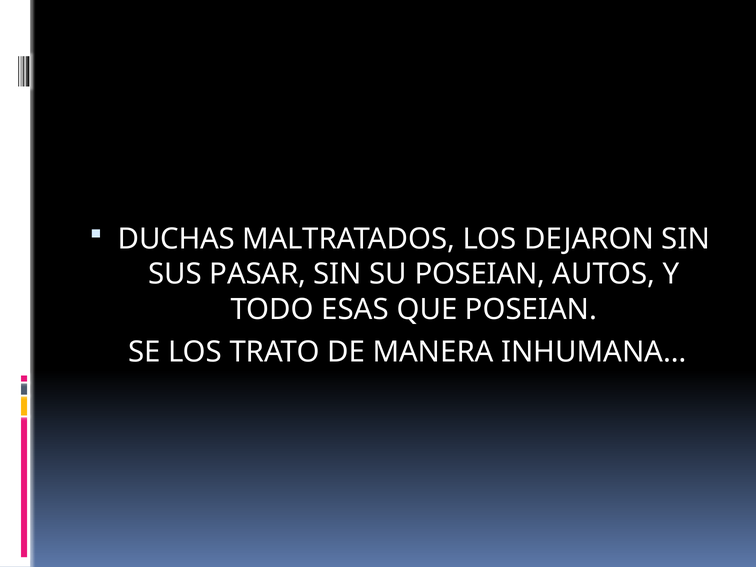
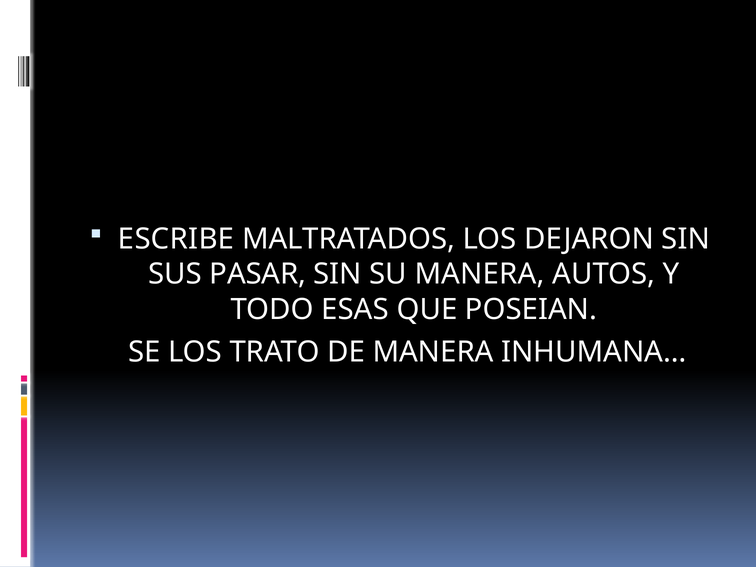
DUCHAS: DUCHAS -> ESCRIBE
SU POSEIAN: POSEIAN -> MANERA
